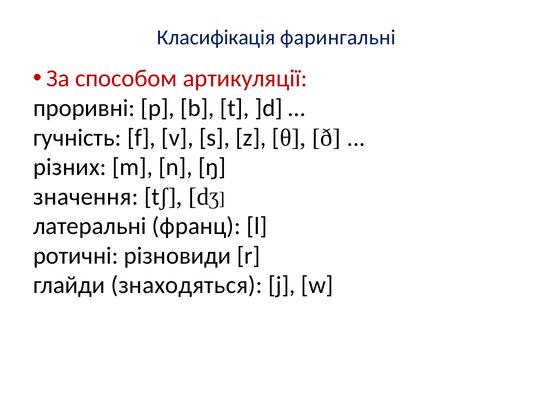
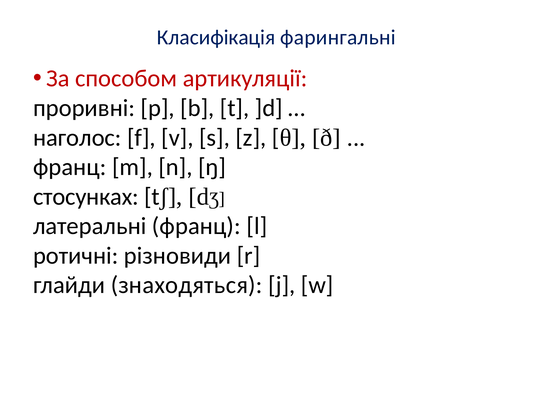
гучність: гучність -> наголос
різних at (70, 167): різних -> франц
значення: значення -> стосунках
